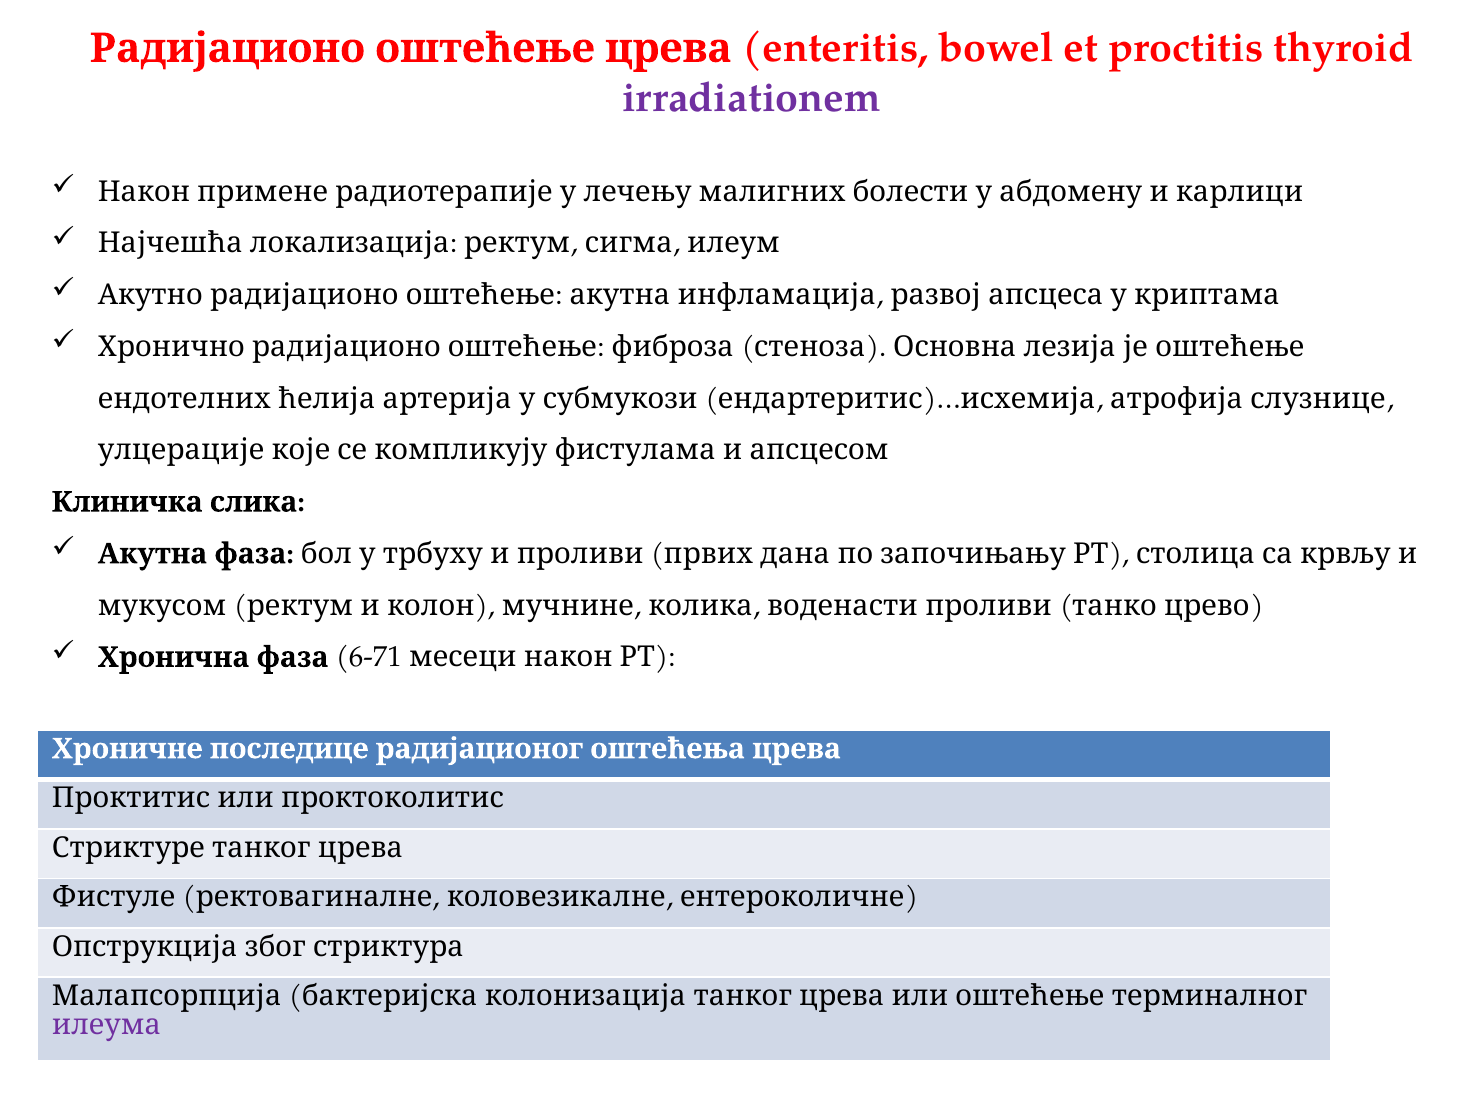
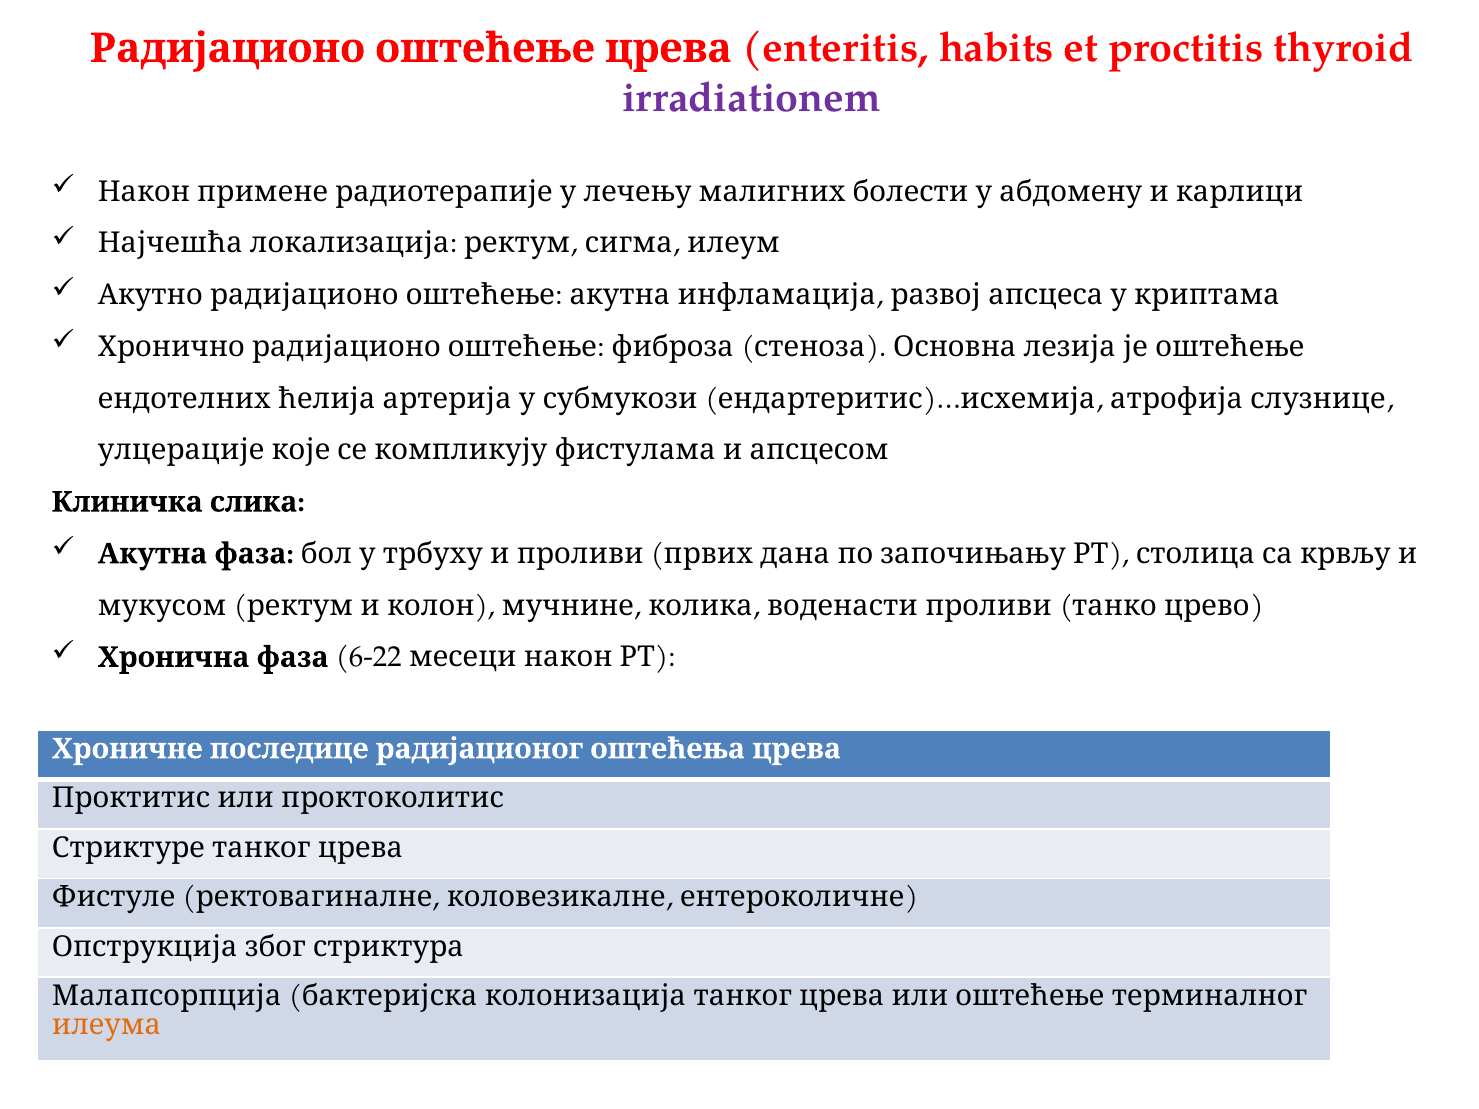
bowel: bowel -> habits
6-71: 6-71 -> 6-22
илеума colour: purple -> orange
